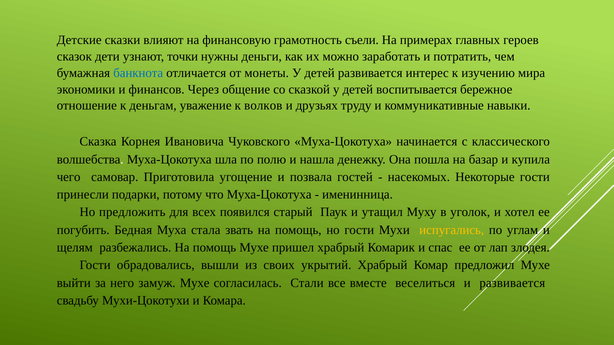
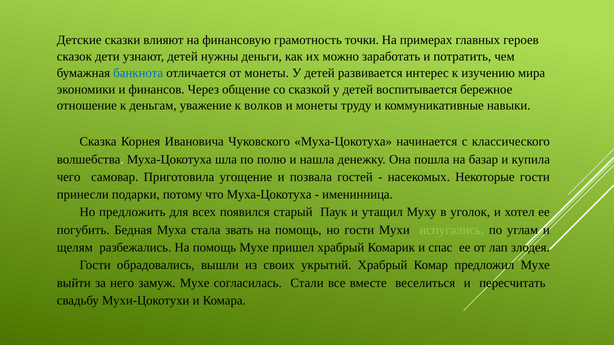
съели: съели -> точки
узнают точки: точки -> детей
и друзьях: друзьях -> монеты
испугались colour: yellow -> light green
и развивается: развивается -> пересчитать
